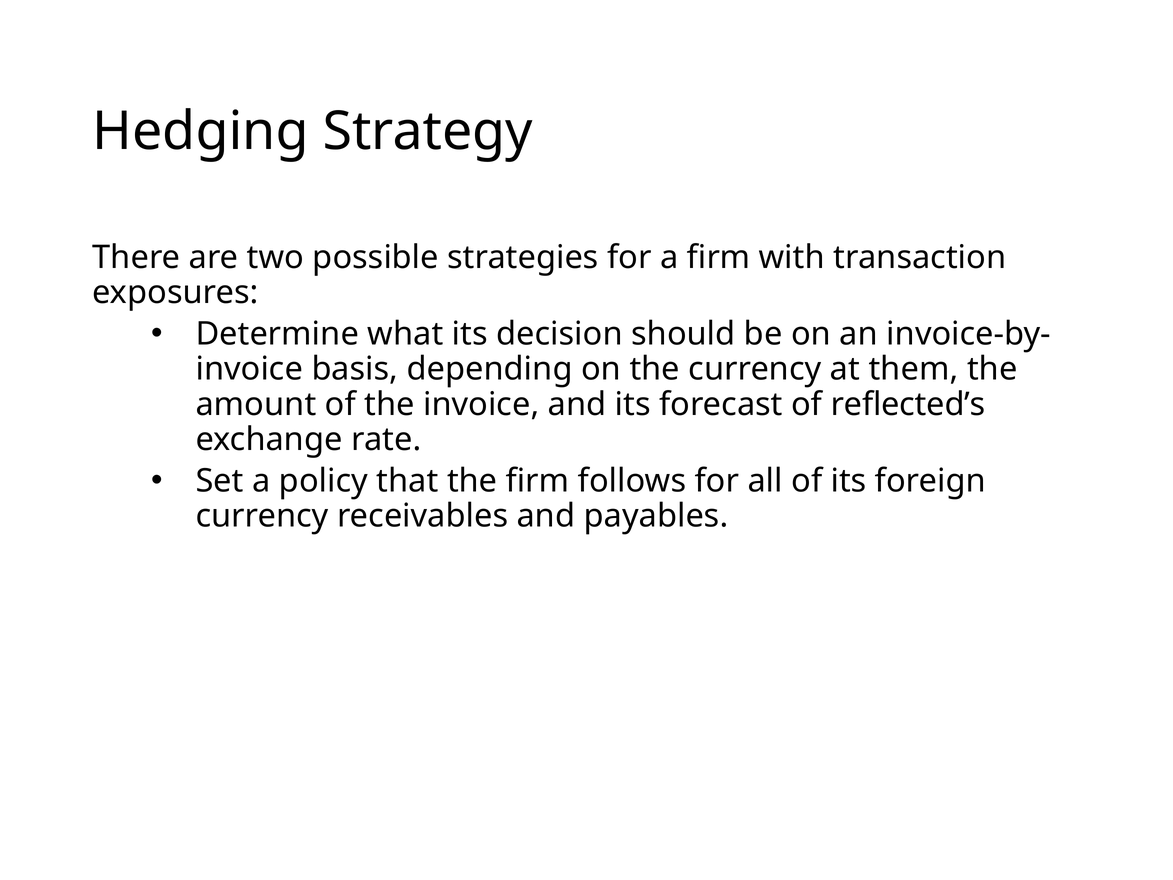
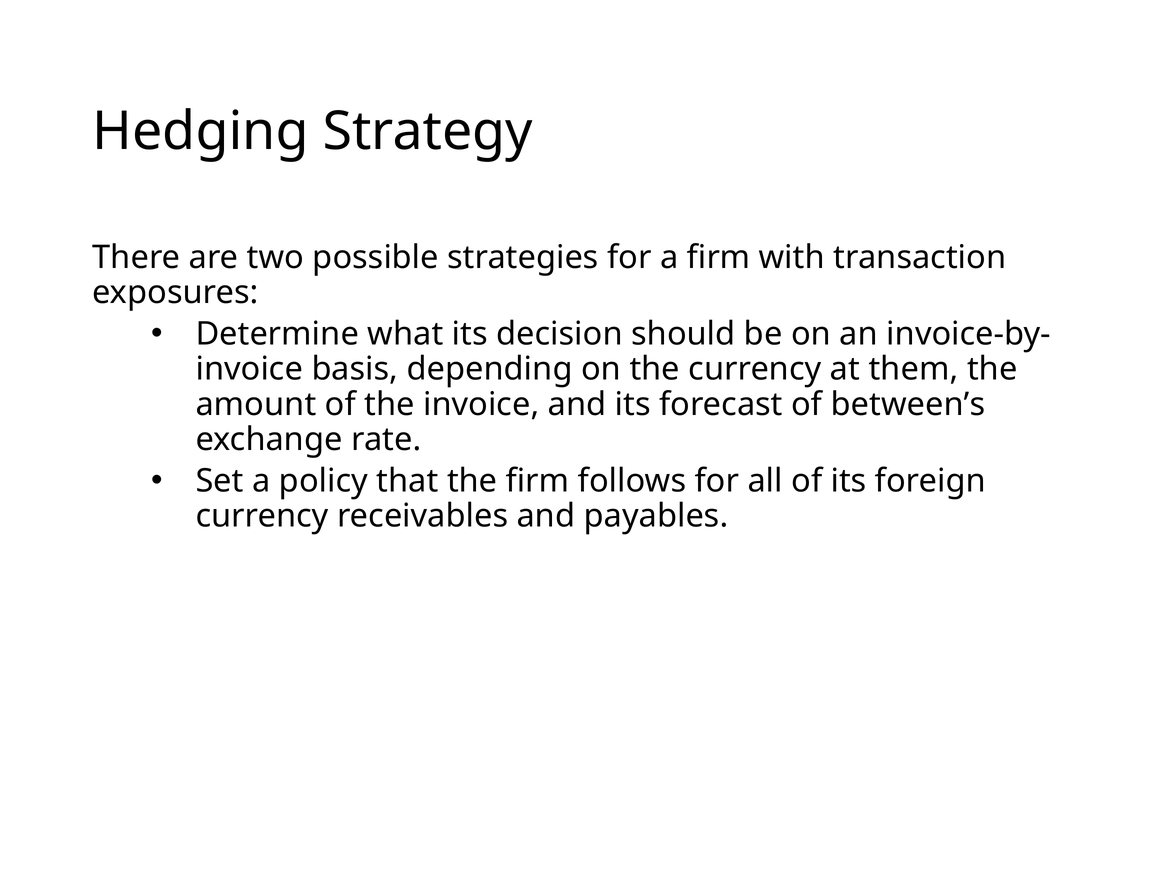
reflected’s: reflected’s -> between’s
